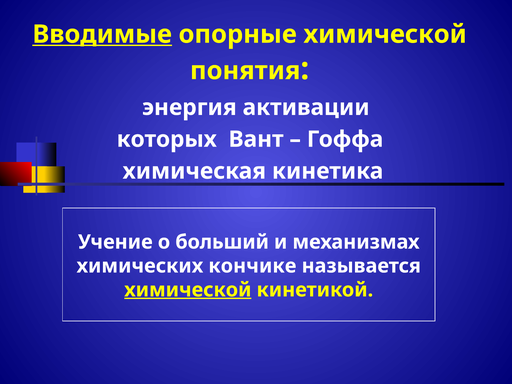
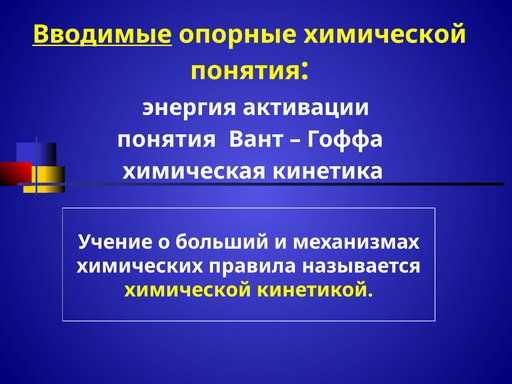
которых at (167, 139): которых -> понятия
кончике: кончике -> правила
химической at (188, 290) underline: present -> none
